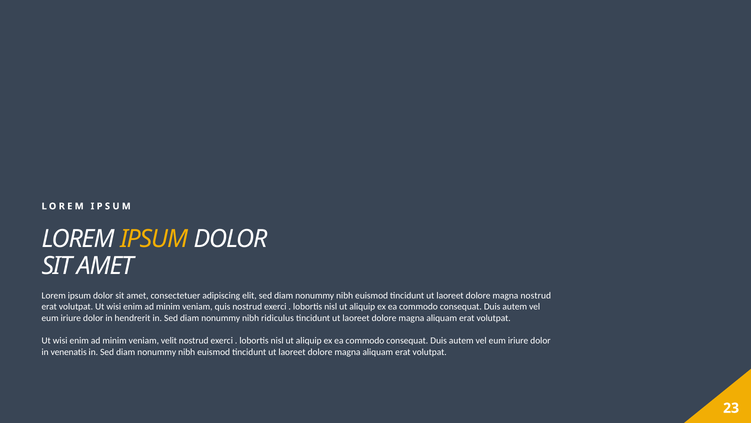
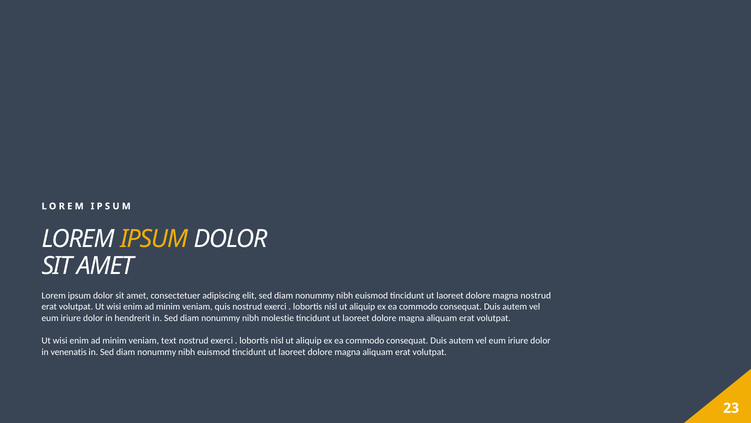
ridiculus: ridiculus -> molestie
velit: velit -> text
